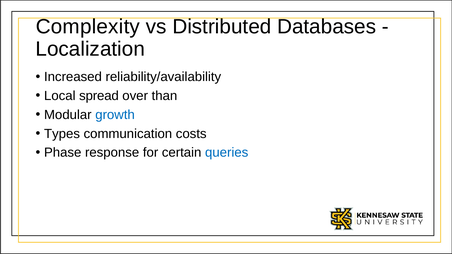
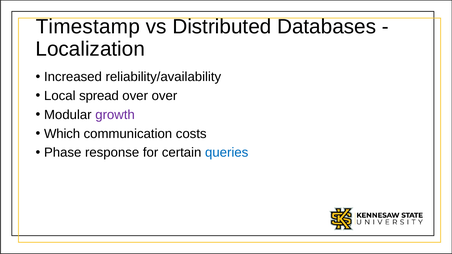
Complexity: Complexity -> Timestamp
over than: than -> over
growth colour: blue -> purple
Types: Types -> Which
